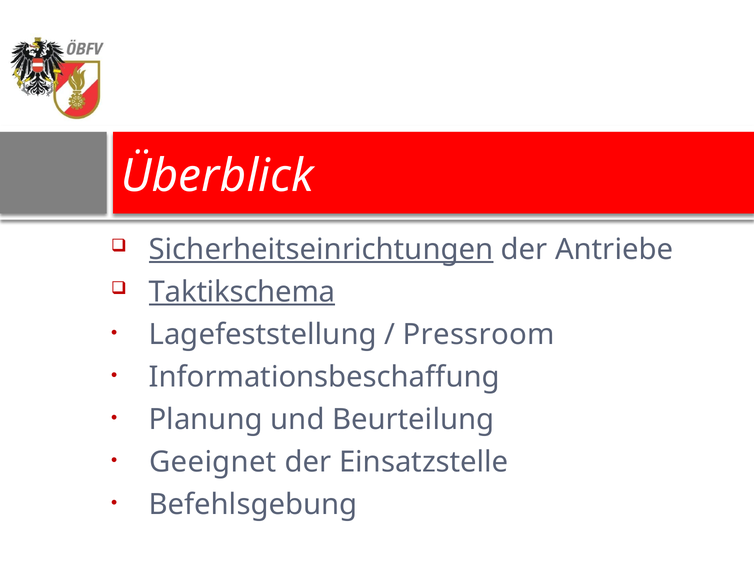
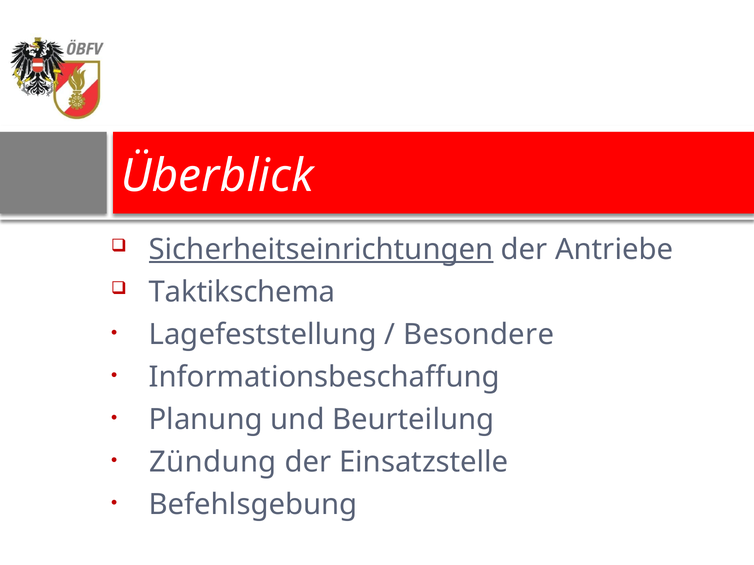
Taktikschema underline: present -> none
Pressroom: Pressroom -> Besondere
Geeignet: Geeignet -> Zündung
